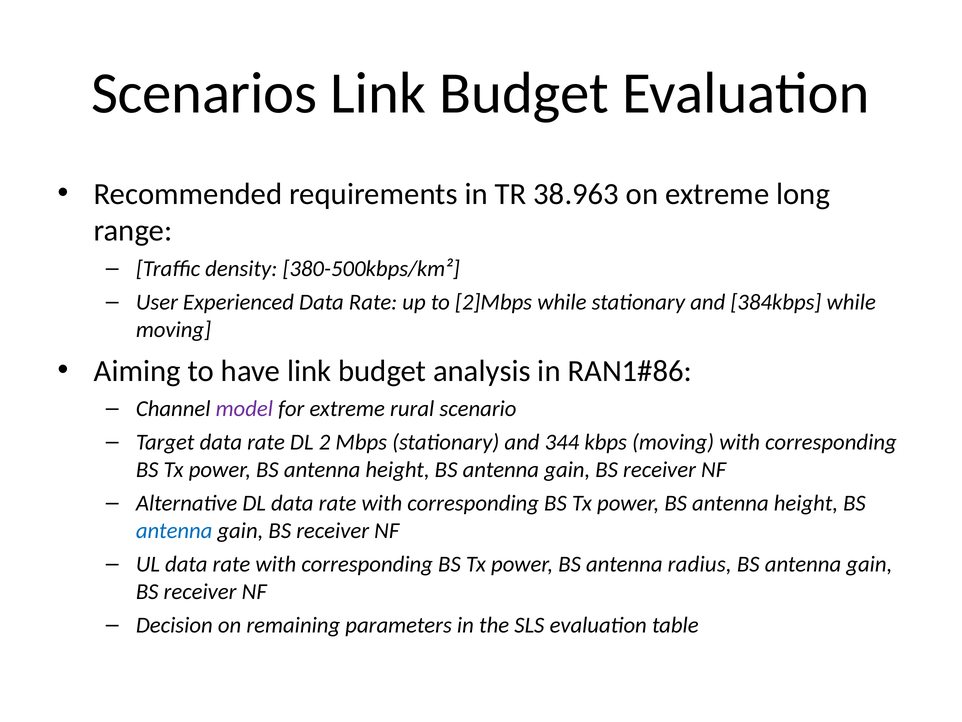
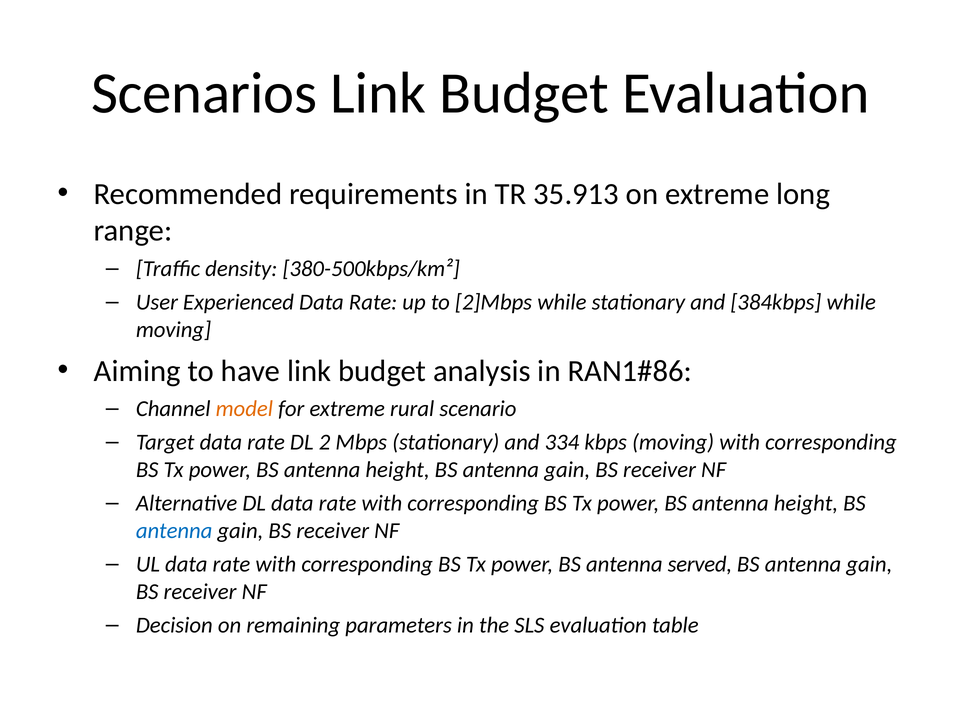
38.963: 38.963 -> 35.913
model colour: purple -> orange
344: 344 -> 334
radius: radius -> served
